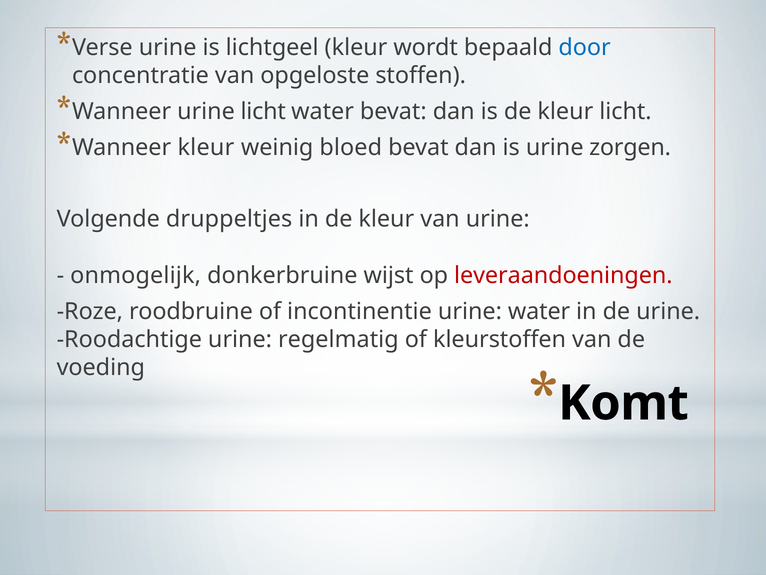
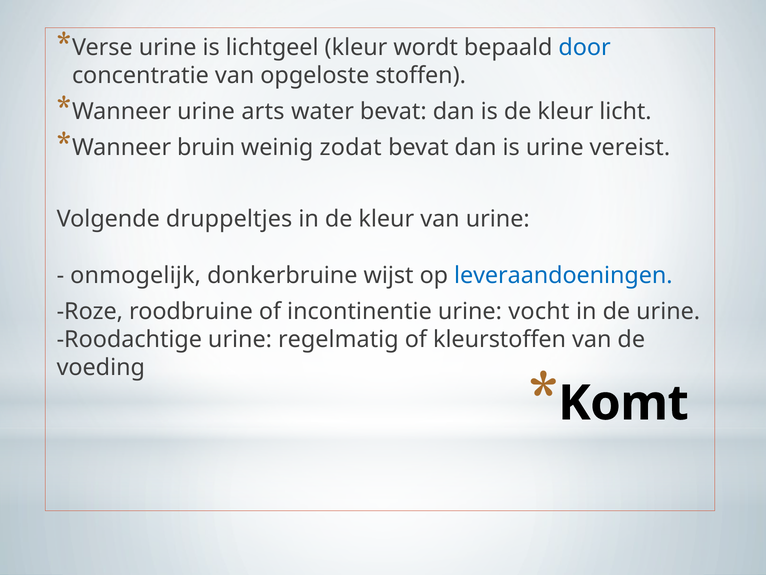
urine licht: licht -> arts
Wanneer kleur: kleur -> bruin
bloed: bloed -> zodat
zorgen: zorgen -> vereist
leveraandoeningen colour: red -> blue
urine water: water -> vocht
